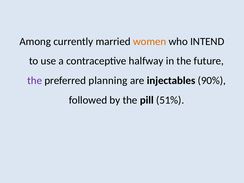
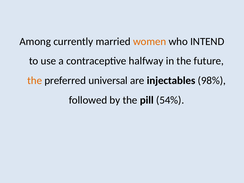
the at (35, 81) colour: purple -> orange
planning: planning -> universal
90%: 90% -> 98%
51%: 51% -> 54%
